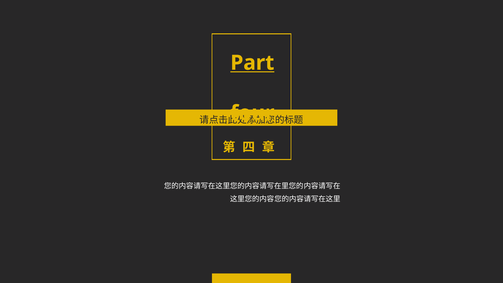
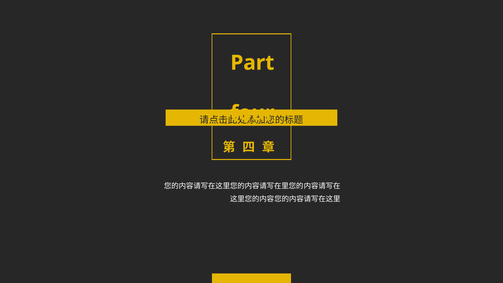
Part underline: present -> none
